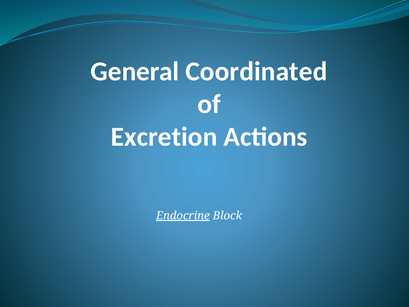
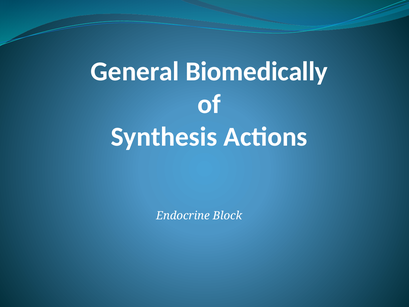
Coordinated: Coordinated -> Biomedically
Excretion: Excretion -> Synthesis
Endocrine underline: present -> none
